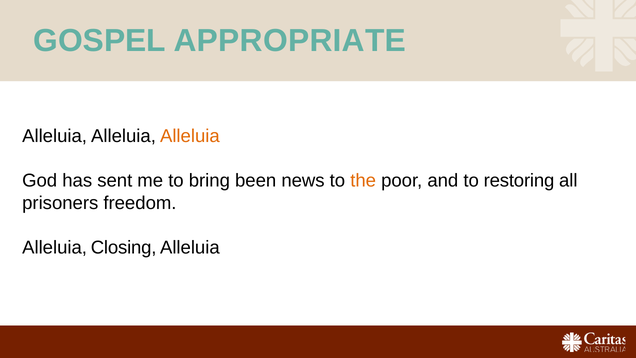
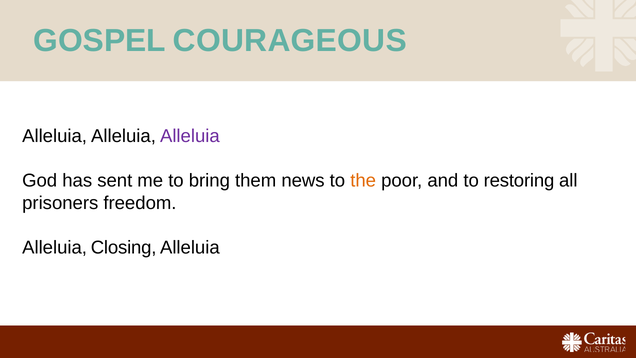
APPROPRIATE: APPROPRIATE -> COURAGEOUS
Alleluia at (190, 136) colour: orange -> purple
been: been -> them
